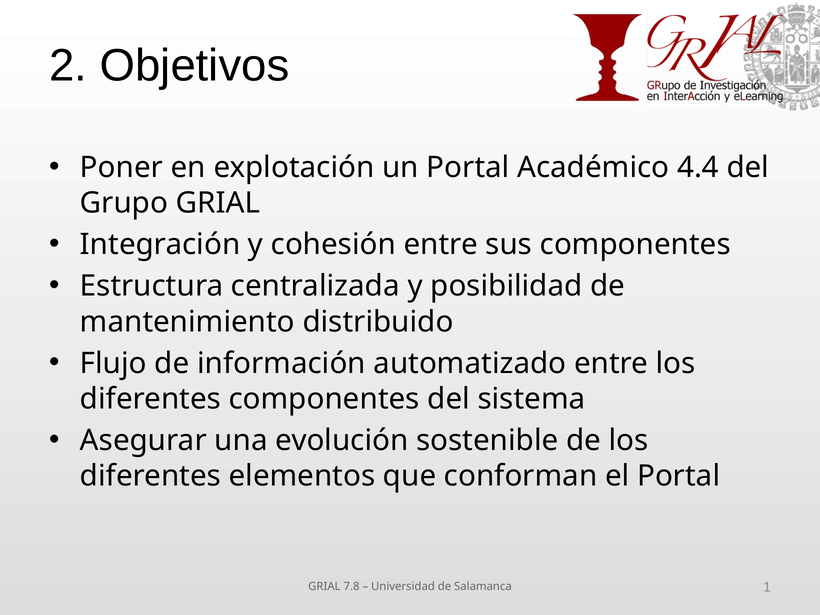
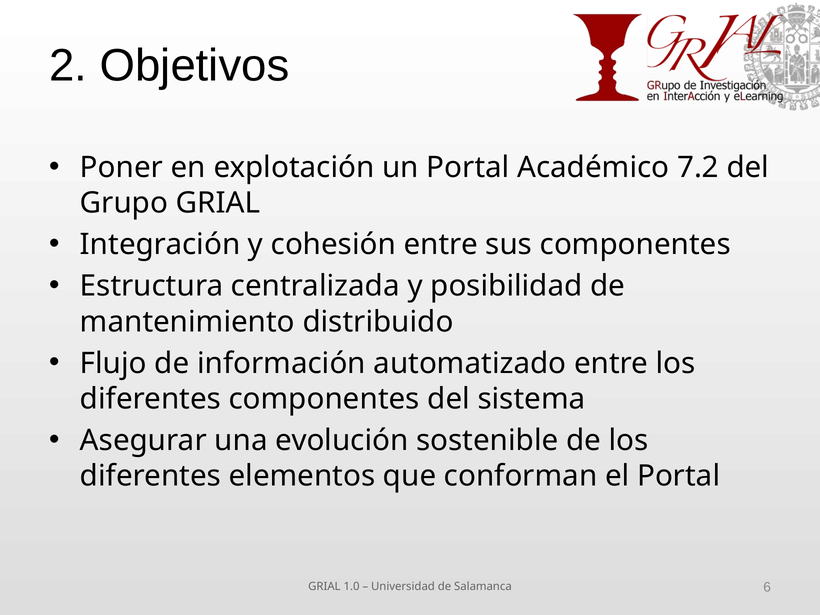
4.4: 4.4 -> 7.2
7.8: 7.8 -> 1.0
1: 1 -> 6
